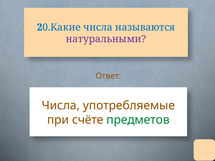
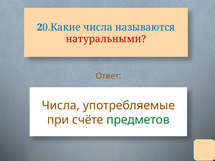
натуральными colour: purple -> red
